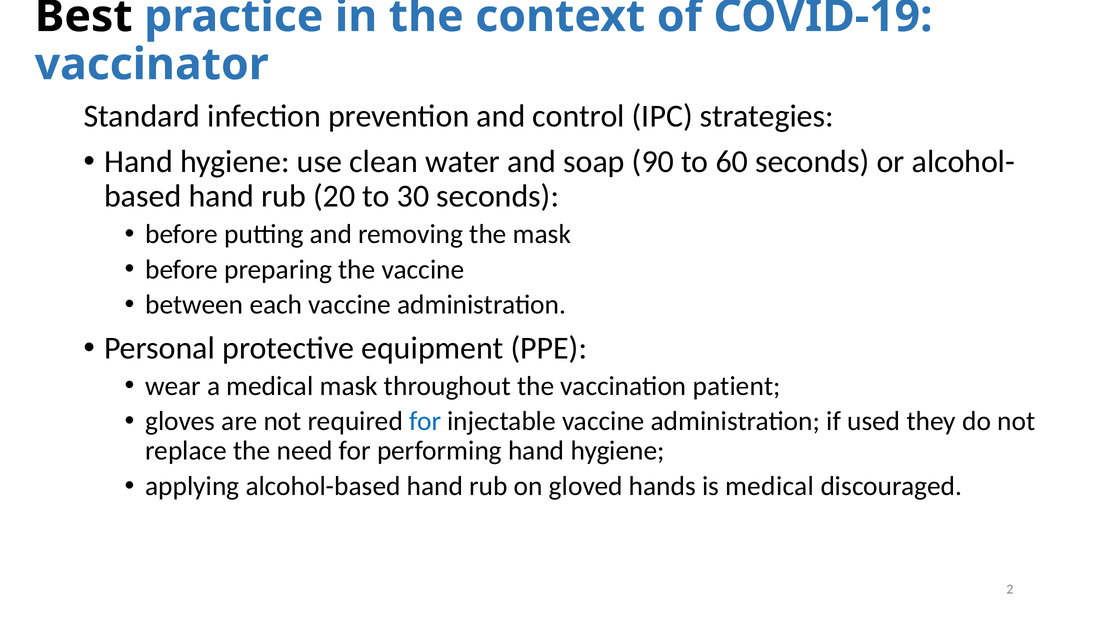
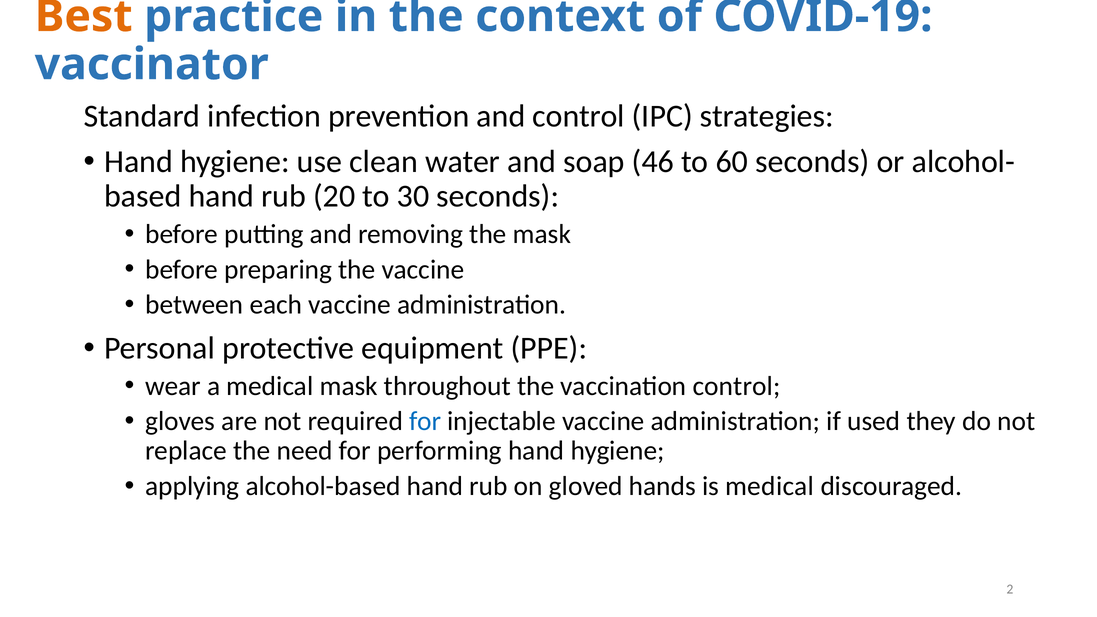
Best colour: black -> orange
90: 90 -> 46
vaccination patient: patient -> control
